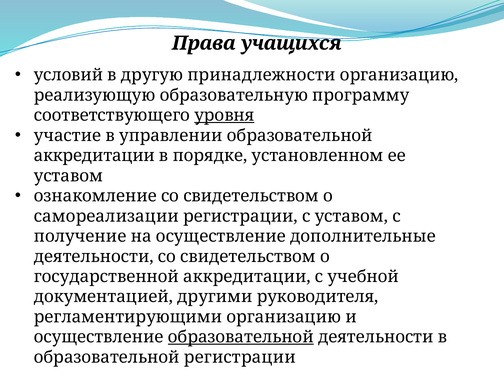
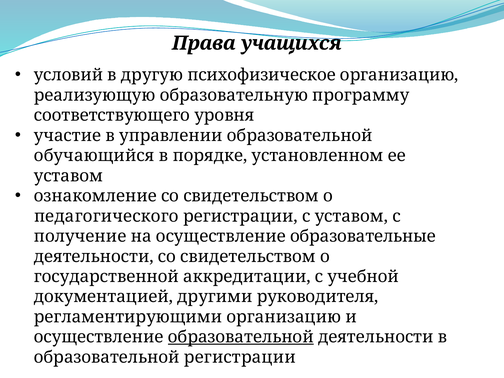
принадлежности: принадлежности -> психофизическое
уровня underline: present -> none
аккредитации at (94, 156): аккредитации -> обучающийся
самореализации: самореализации -> педагогического
дополнительные: дополнительные -> образовательные
